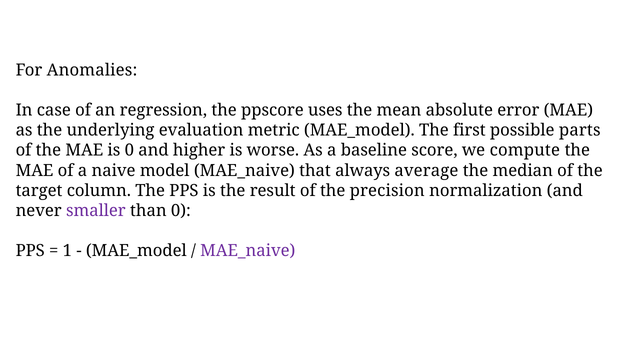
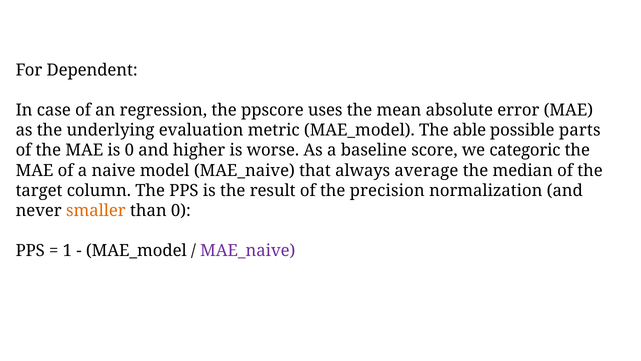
Anomalies: Anomalies -> Dependent
first: first -> able
compute: compute -> categoric
smaller colour: purple -> orange
